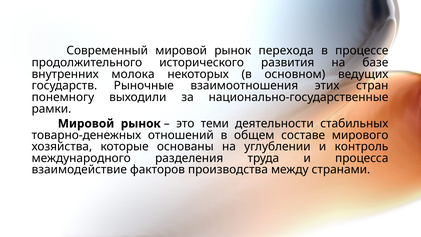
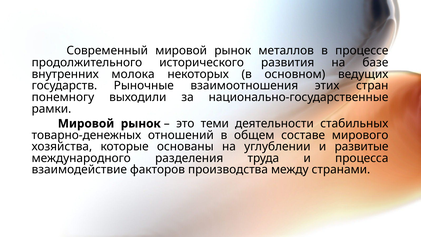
перехода: перехода -> металлов
контроль: контроль -> развитые
